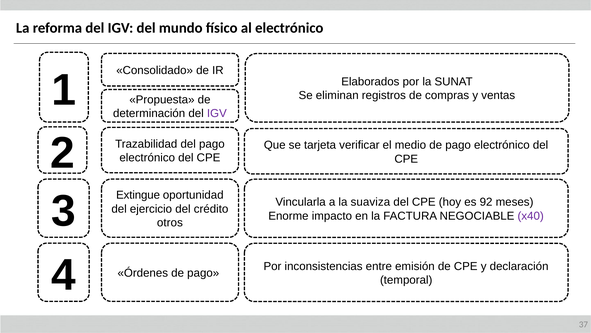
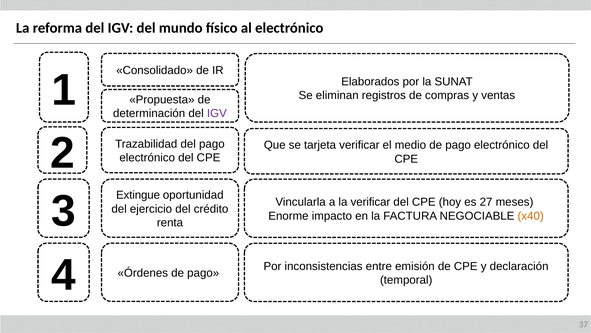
la suaviza: suaviza -> verificar
92: 92 -> 27
x40 colour: purple -> orange
otros: otros -> renta
